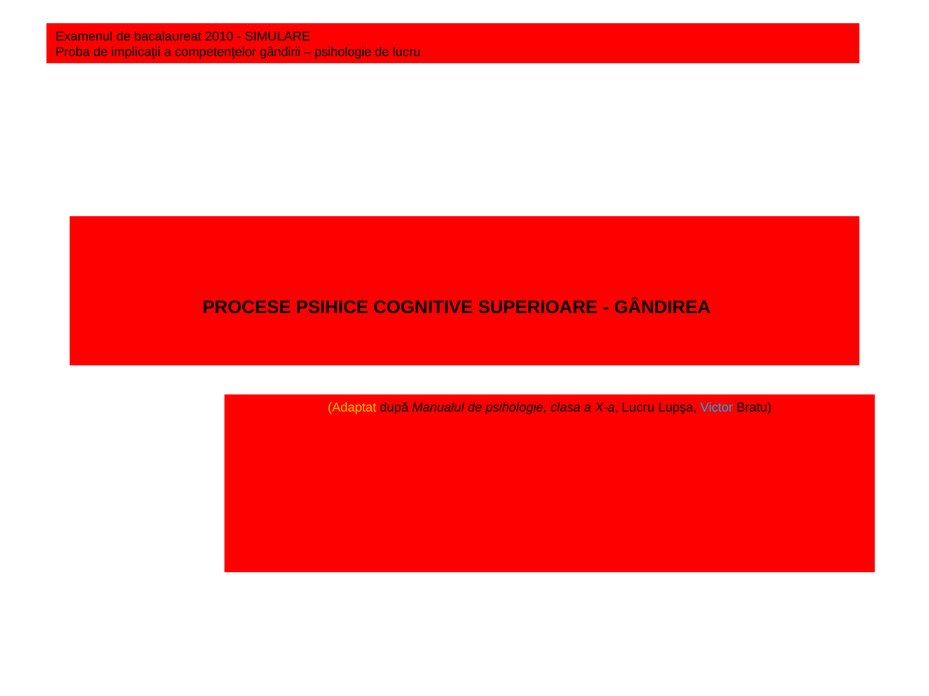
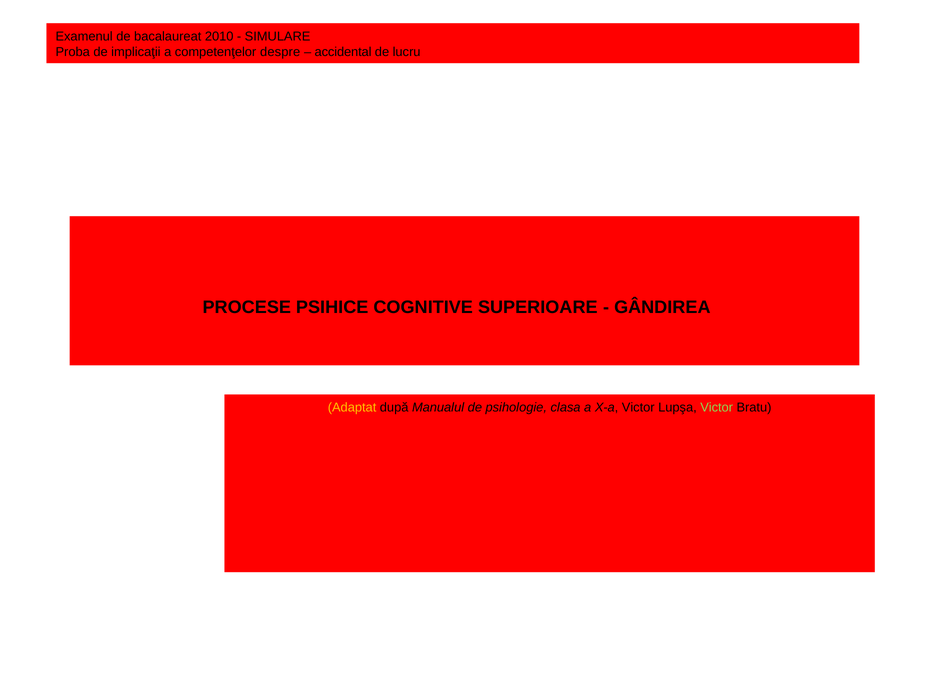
gândirii: gândirii -> despre
psihologie at (343, 52): psihologie -> accidental
X-a Lucru: Lucru -> Victor
Victor at (717, 408) colour: light blue -> light green
